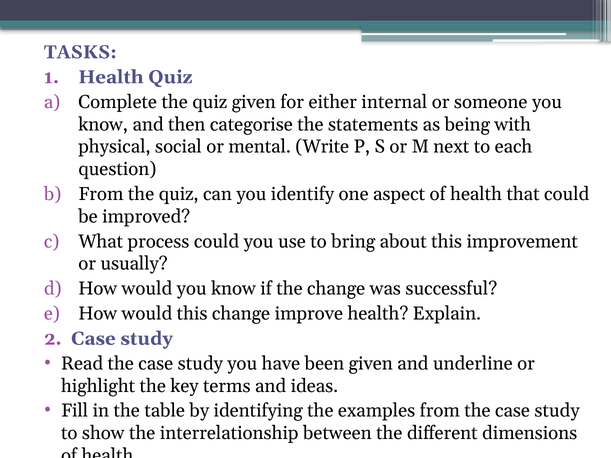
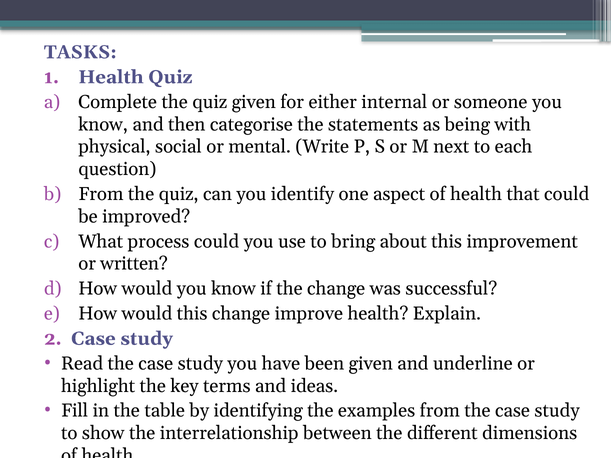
usually: usually -> written
